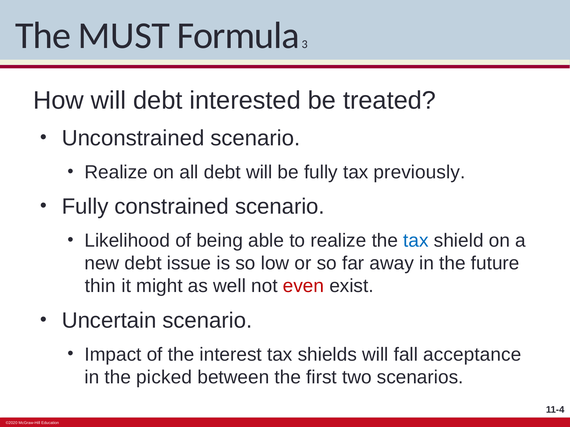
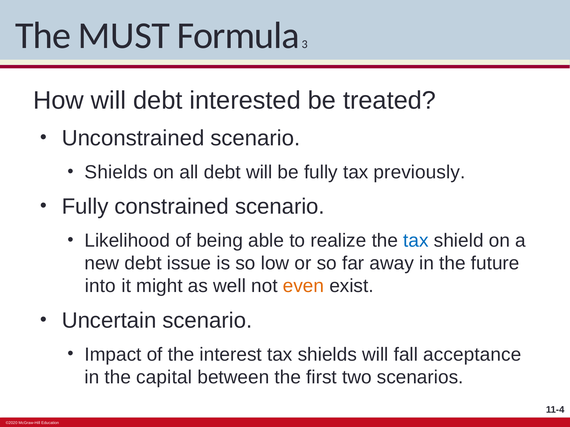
Realize at (116, 172): Realize -> Shields
thin: thin -> into
even colour: red -> orange
picked: picked -> capital
